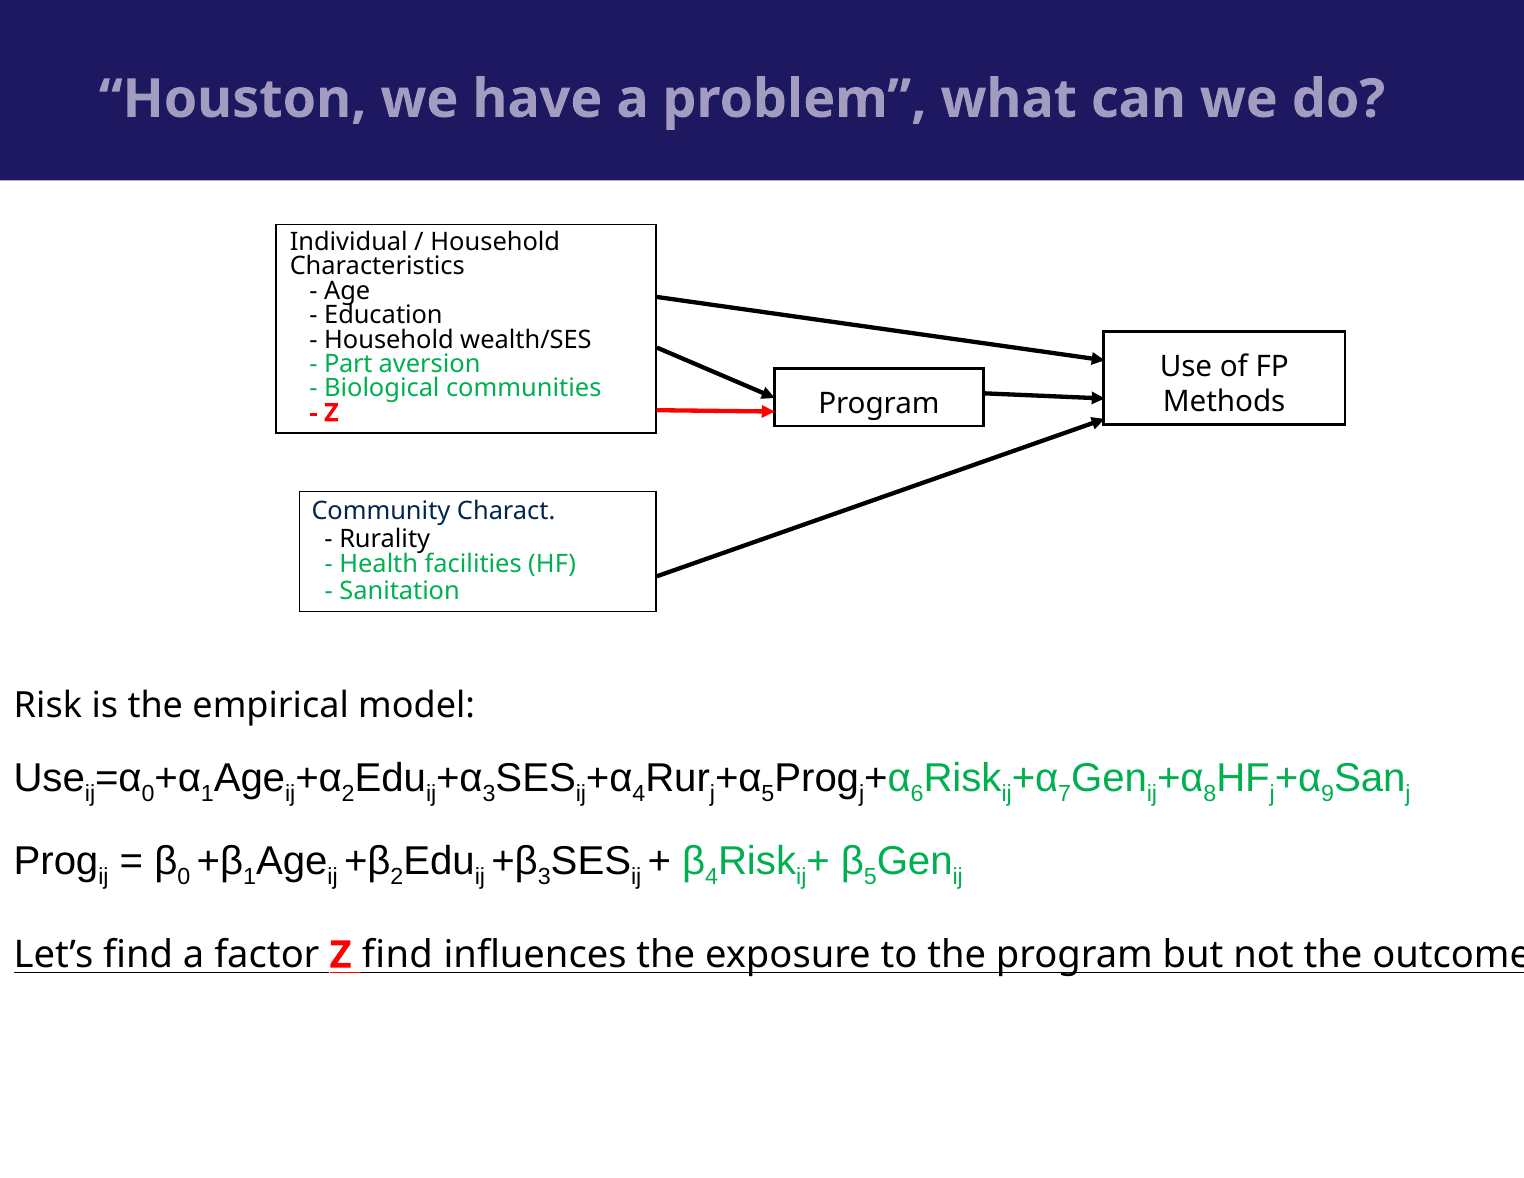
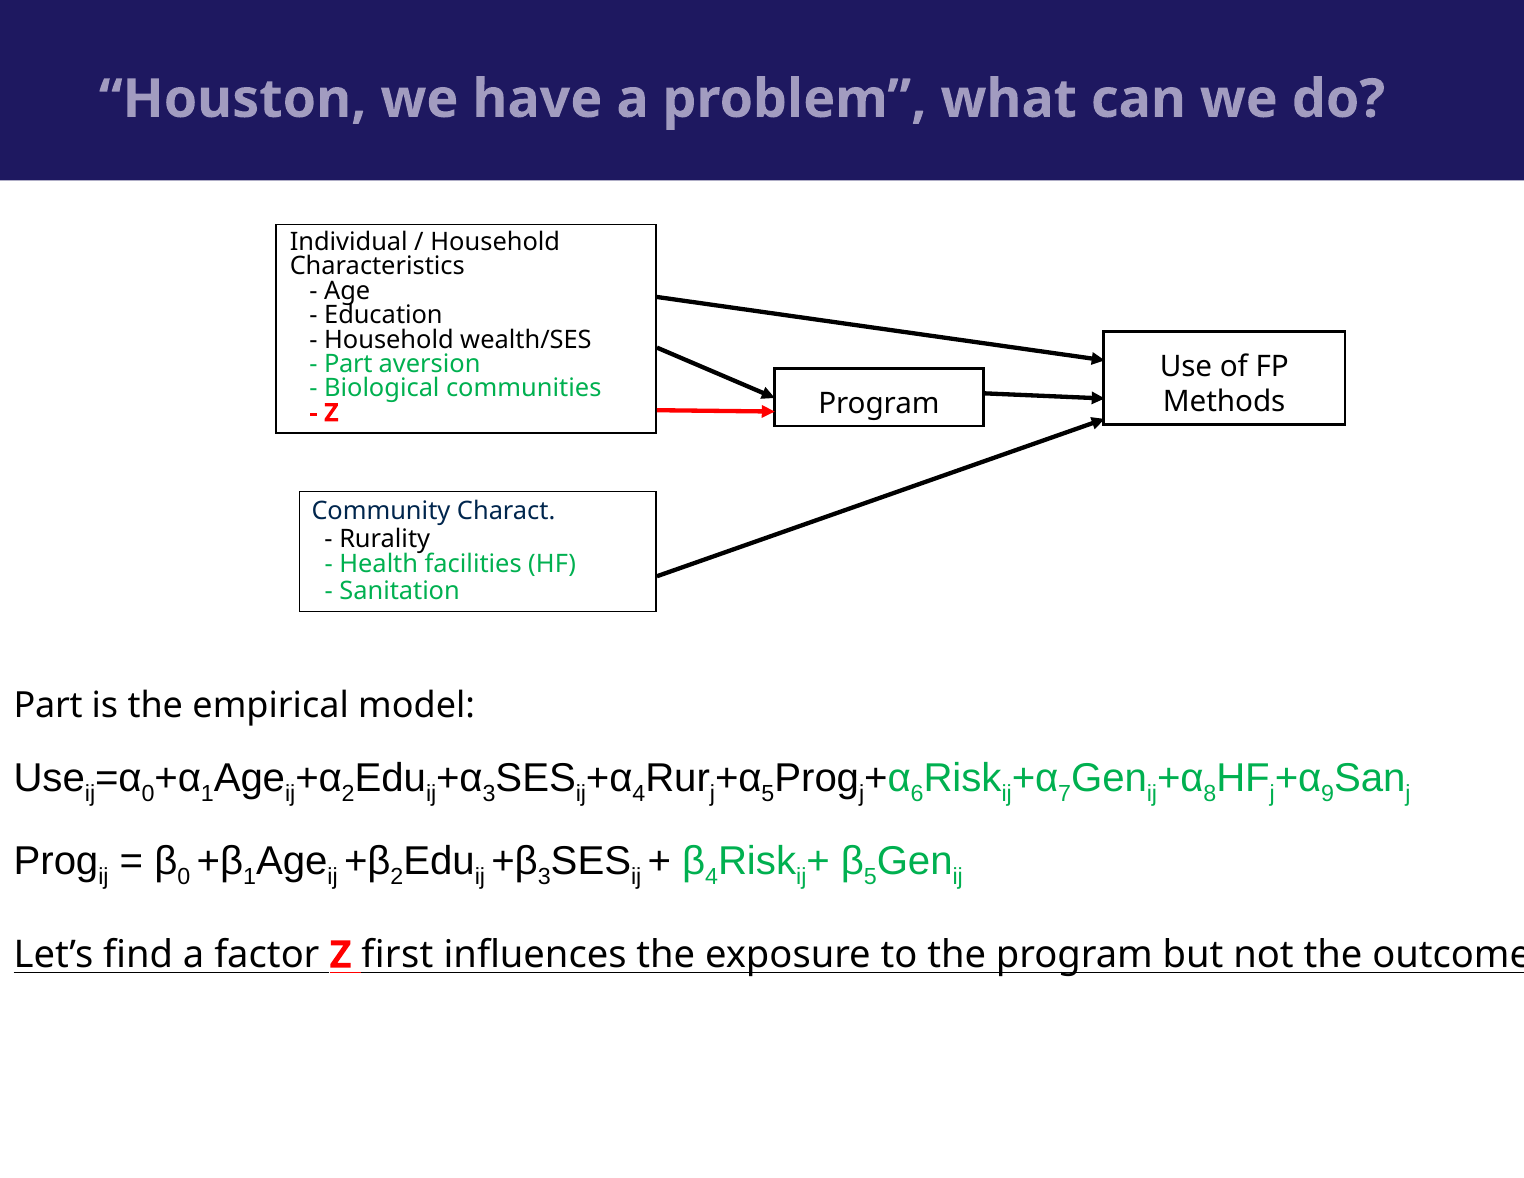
Risk at (48, 705): Risk -> Part
Z find: find -> first
